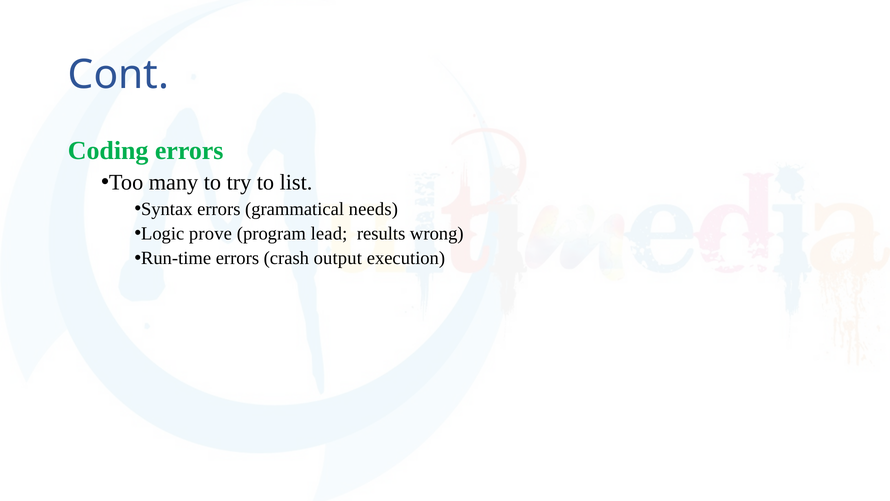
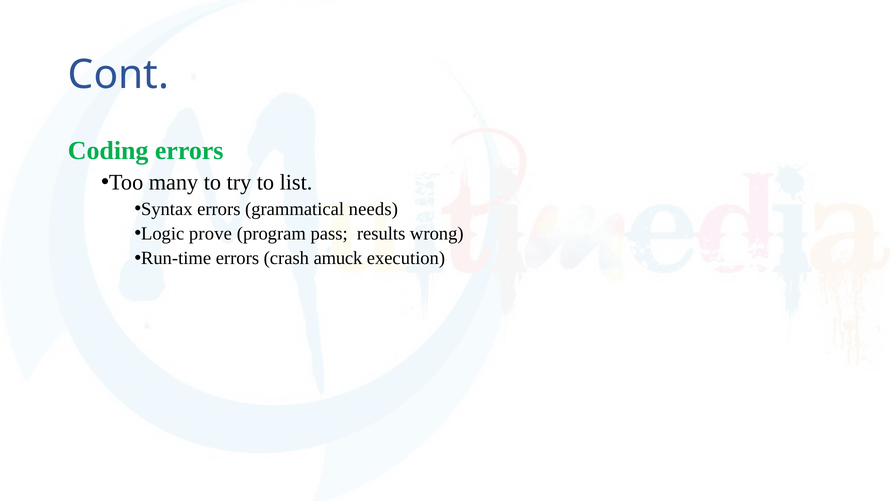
lead: lead -> pass
output: output -> amuck
